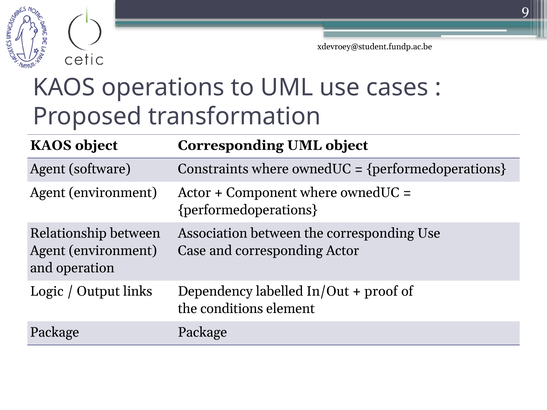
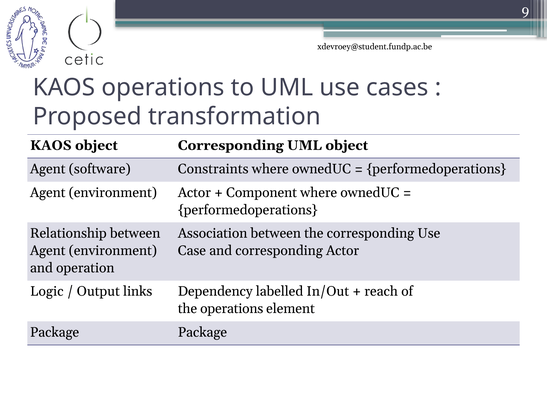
proof: proof -> reach
the conditions: conditions -> operations
